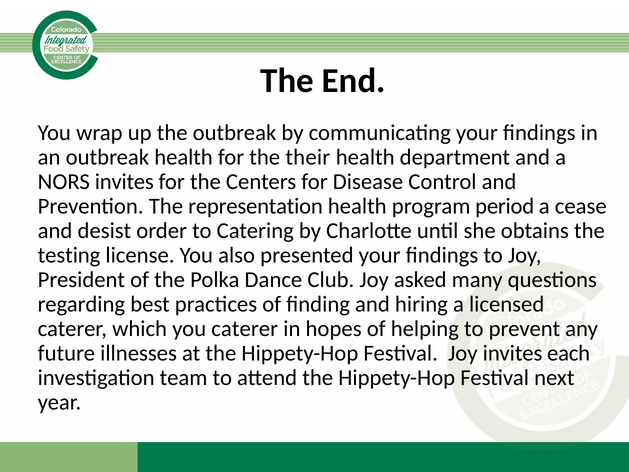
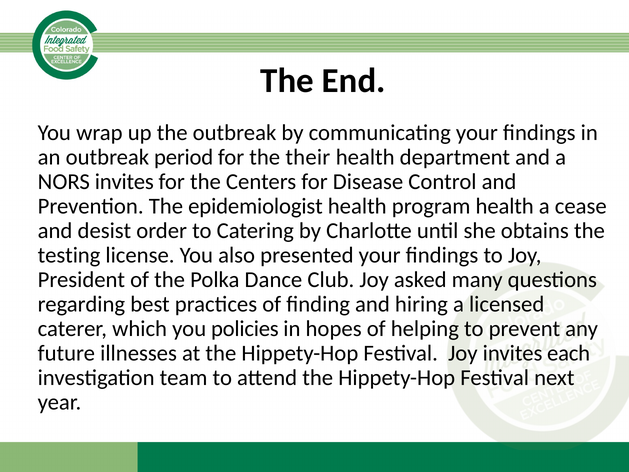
outbreak health: health -> period
representation: representation -> epidemiologist
program period: period -> health
you caterer: caterer -> policies
